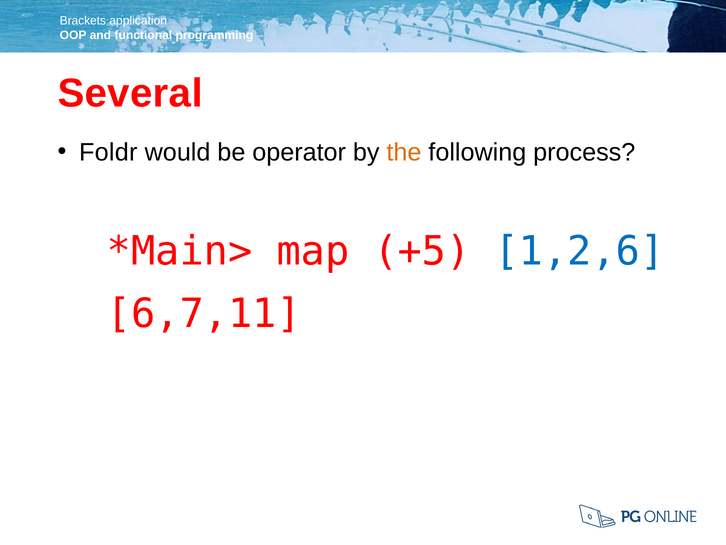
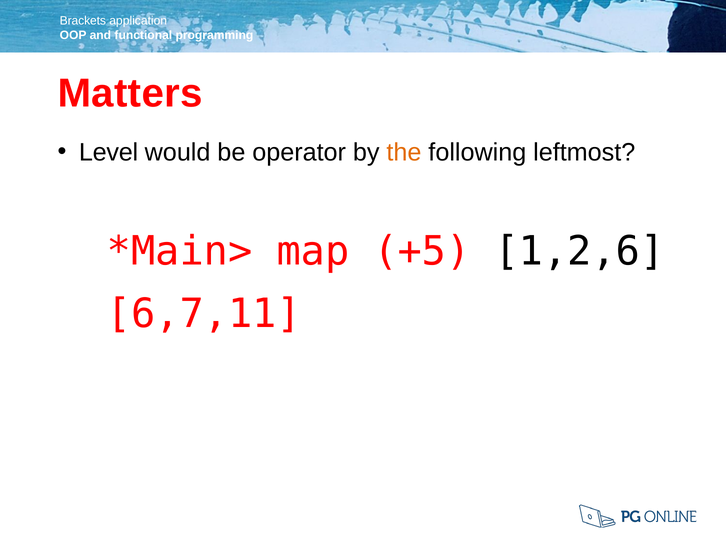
Several: Several -> Matters
Foldr: Foldr -> Level
process: process -> leftmost
1,2,6 colour: blue -> black
